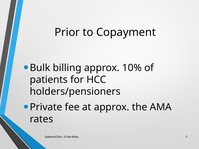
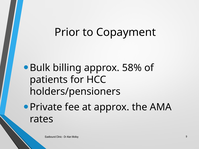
10%: 10% -> 58%
